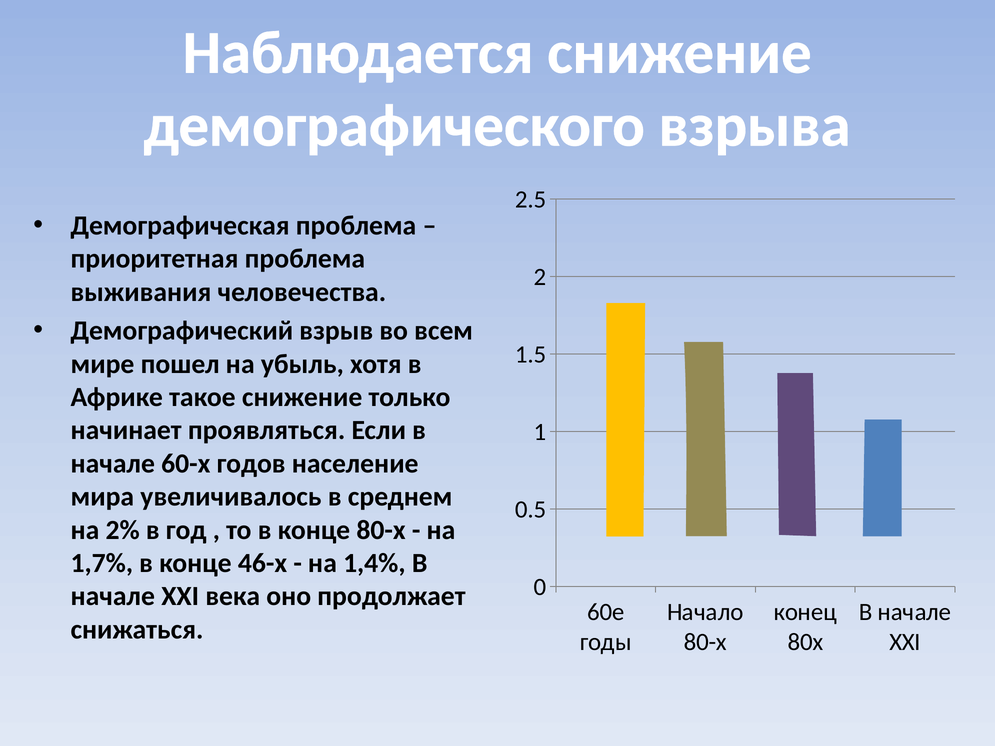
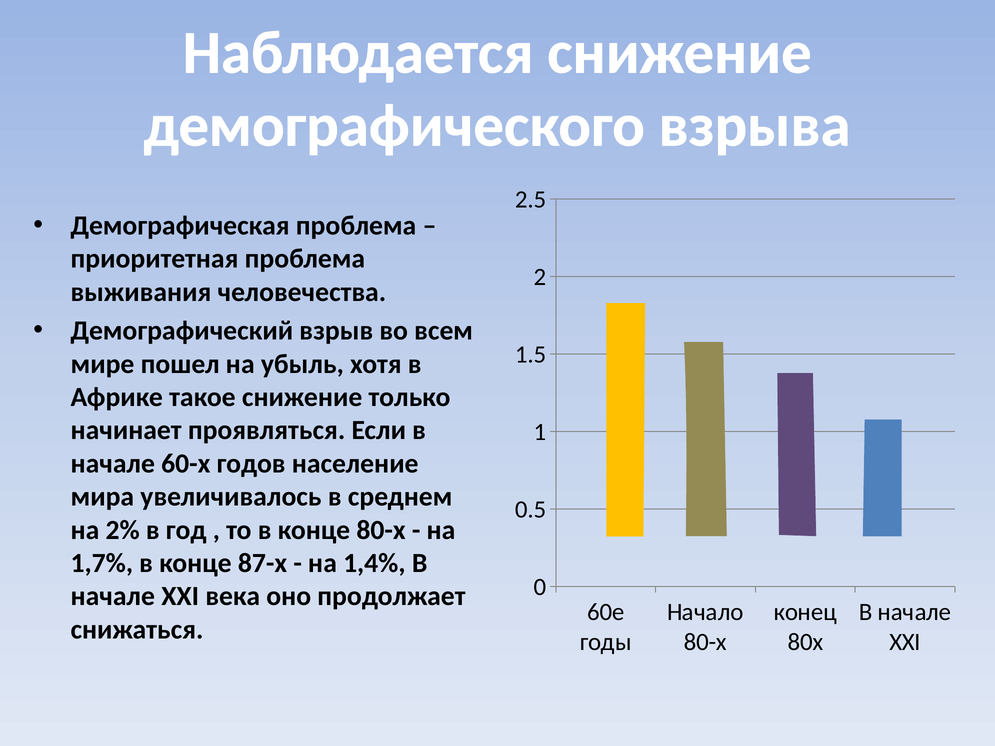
46-х: 46-х -> 87-х
